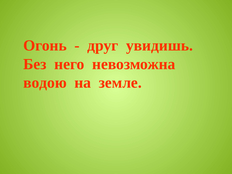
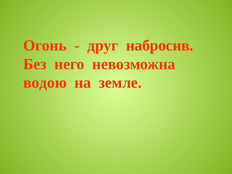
увидишь: увидишь -> набросив
